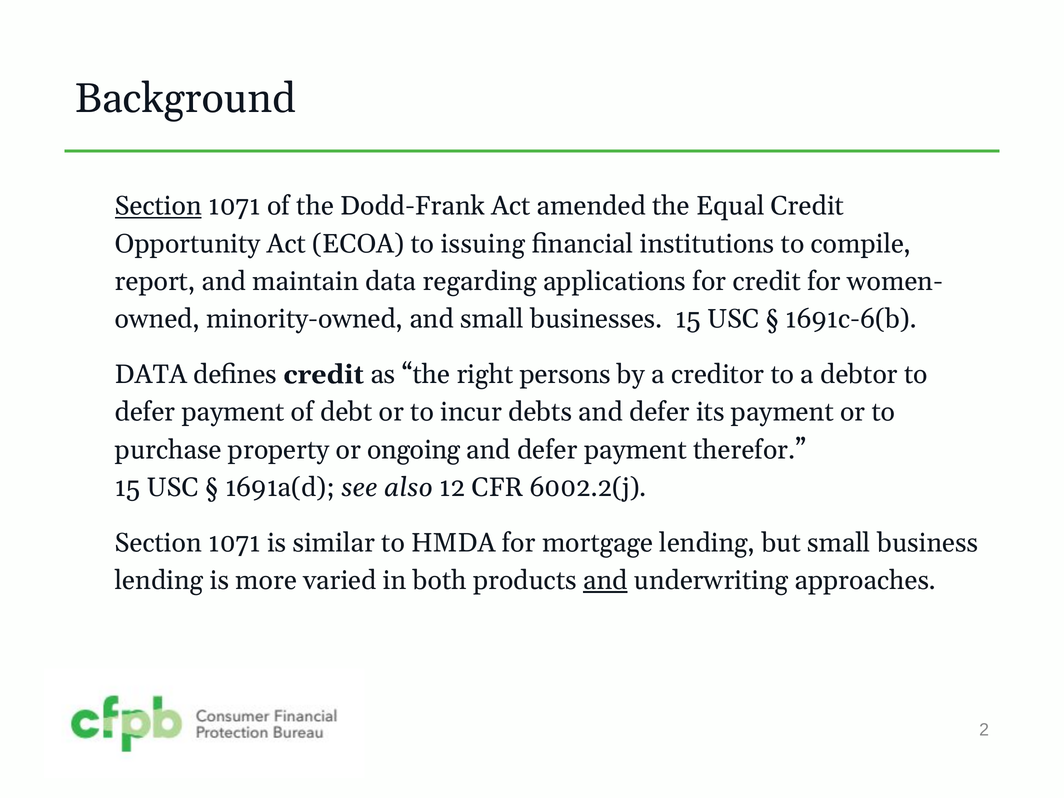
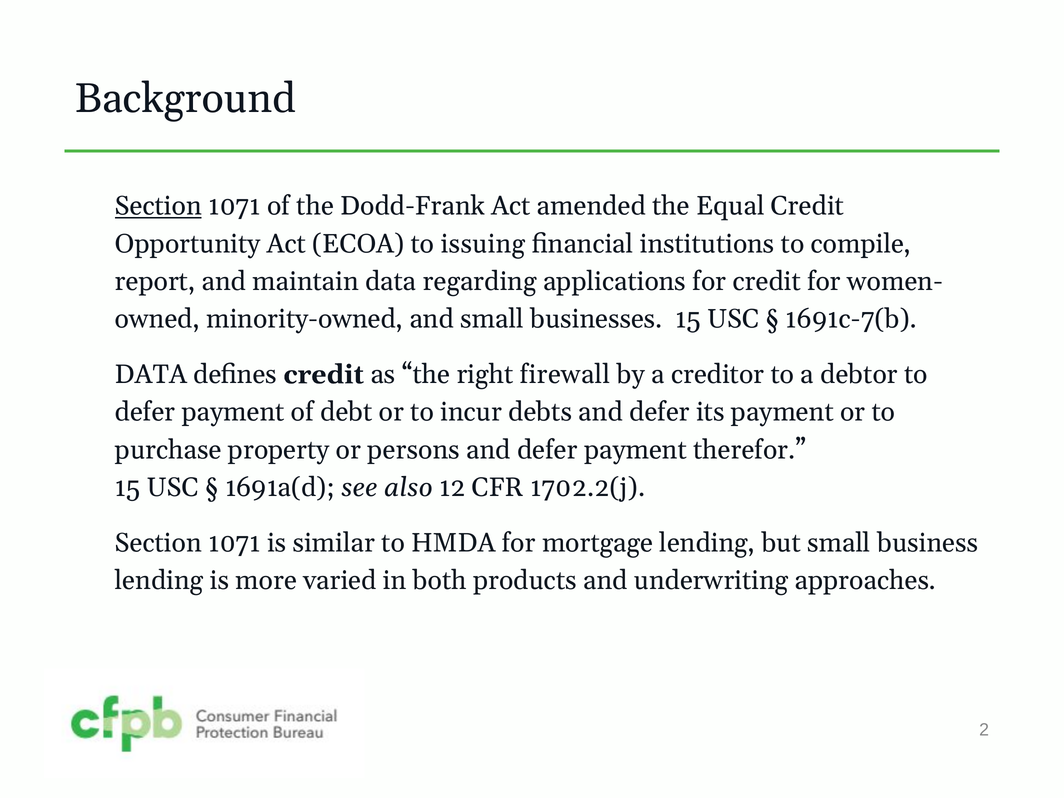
1691c-6(b: 1691c-6(b -> 1691c-7(b
persons: persons -> firewall
ongoing: ongoing -> persons
6002.2(j: 6002.2(j -> 1702.2(j
and at (605, 581) underline: present -> none
